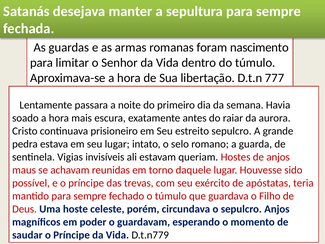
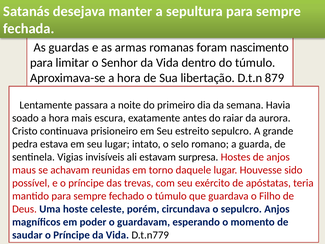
777: 777 -> 879
queriam: queriam -> surpresa
